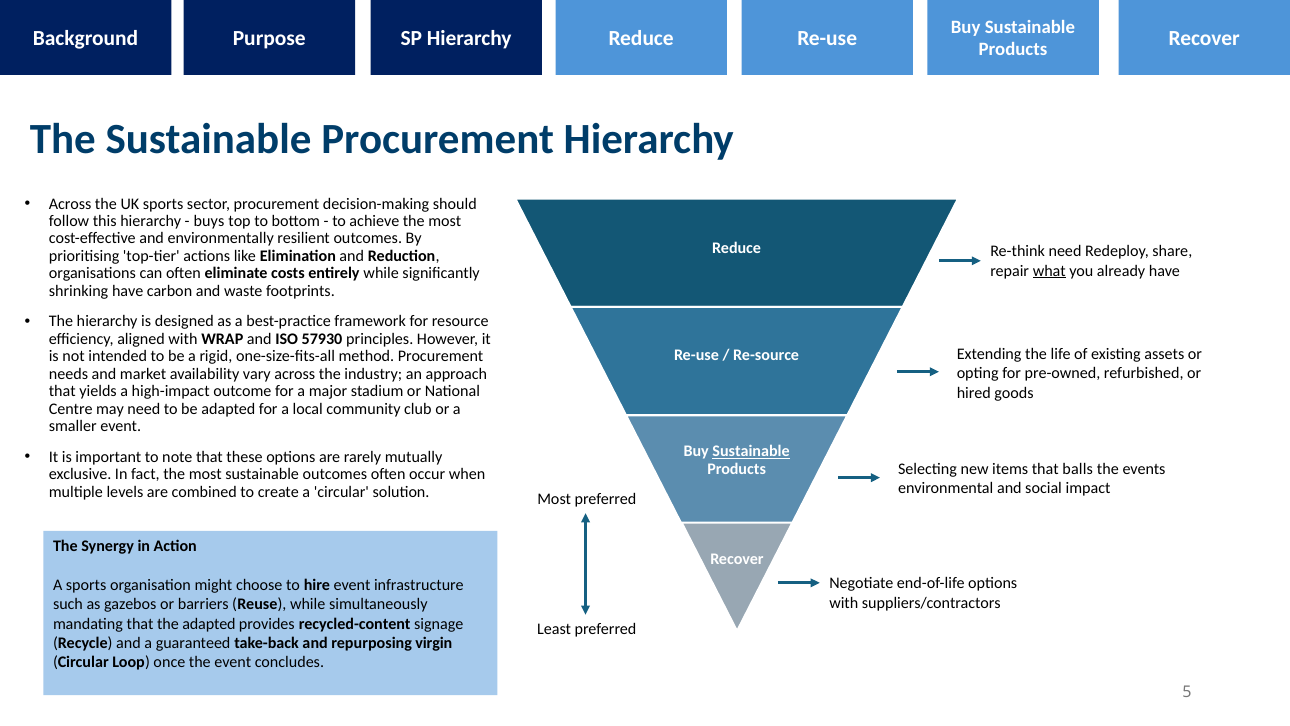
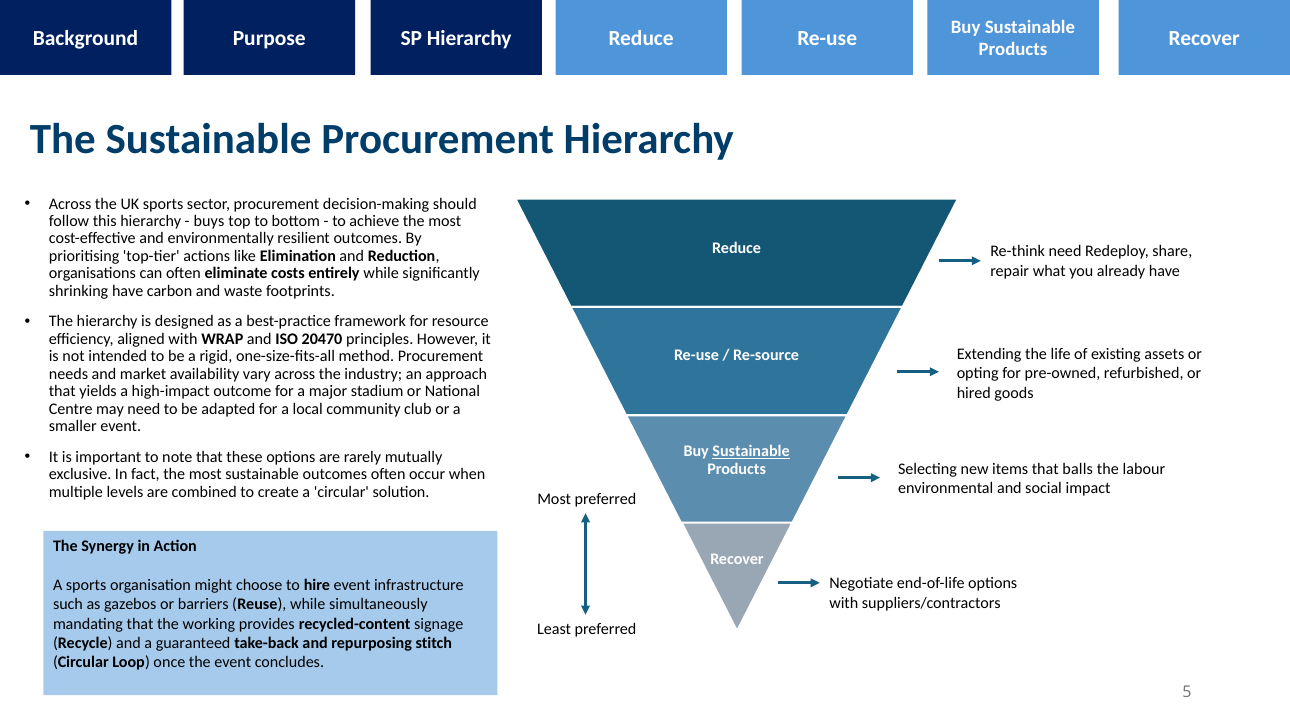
what underline: present -> none
57930: 57930 -> 20470
events: events -> labour
the adapted: adapted -> working
virgin: virgin -> stitch
